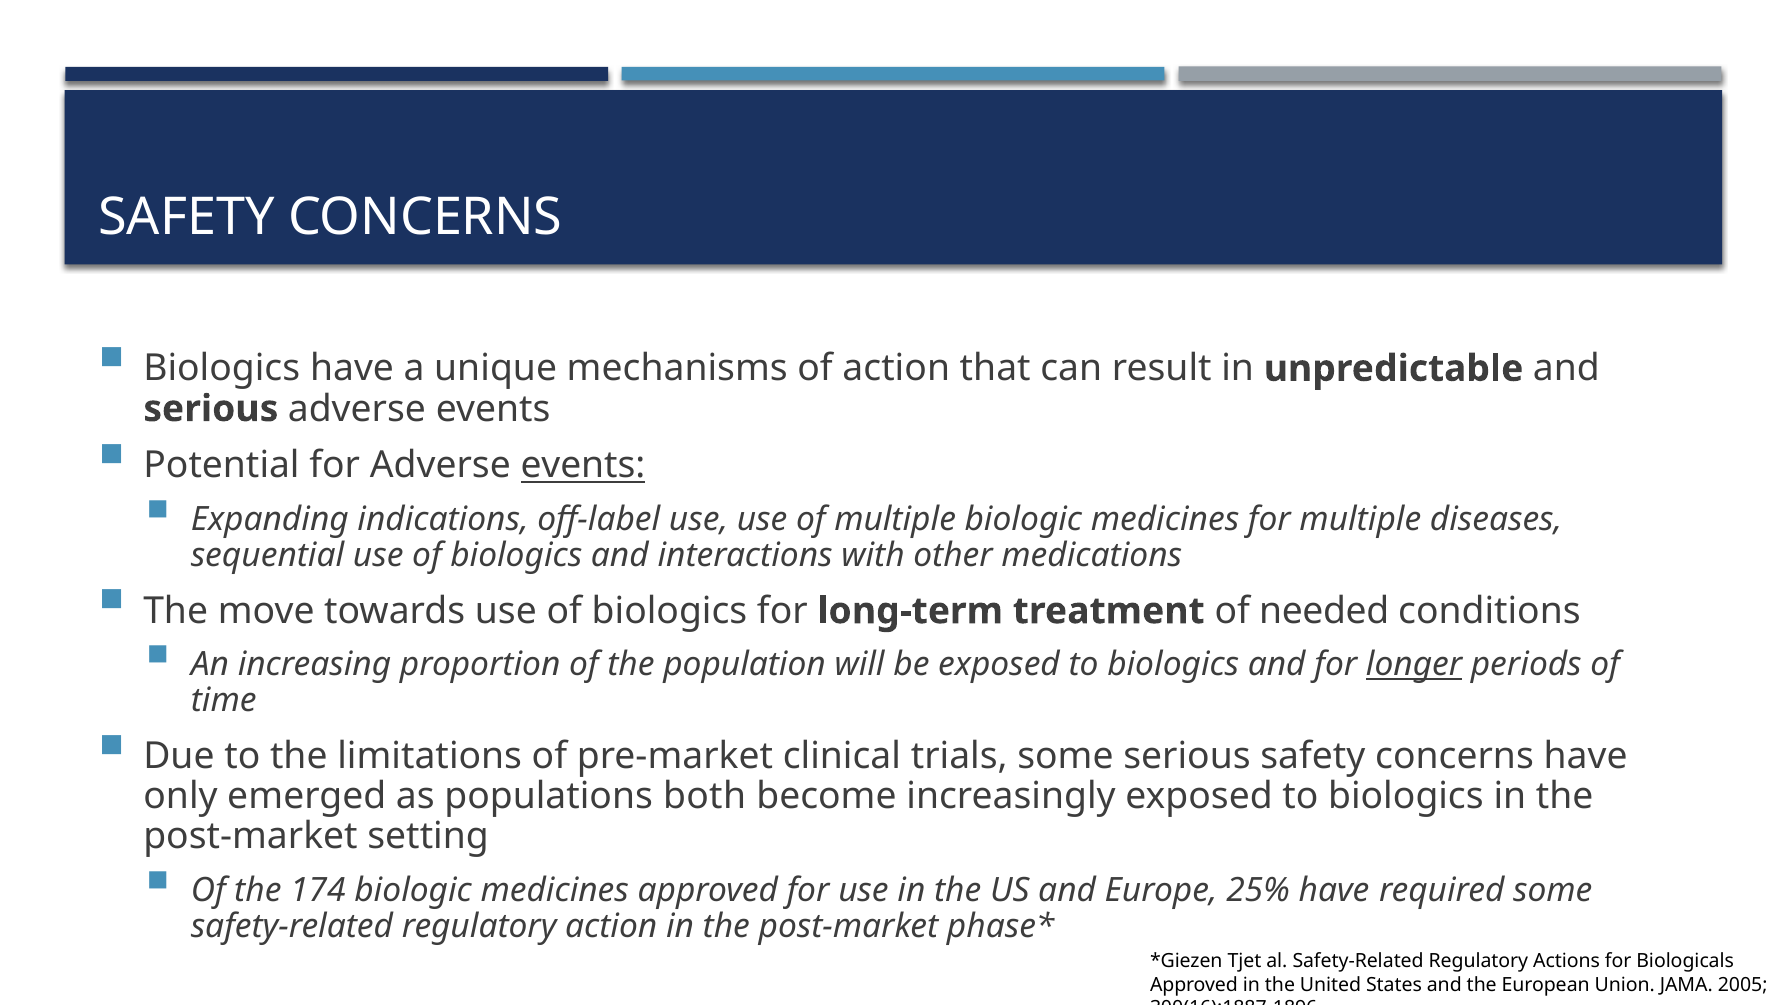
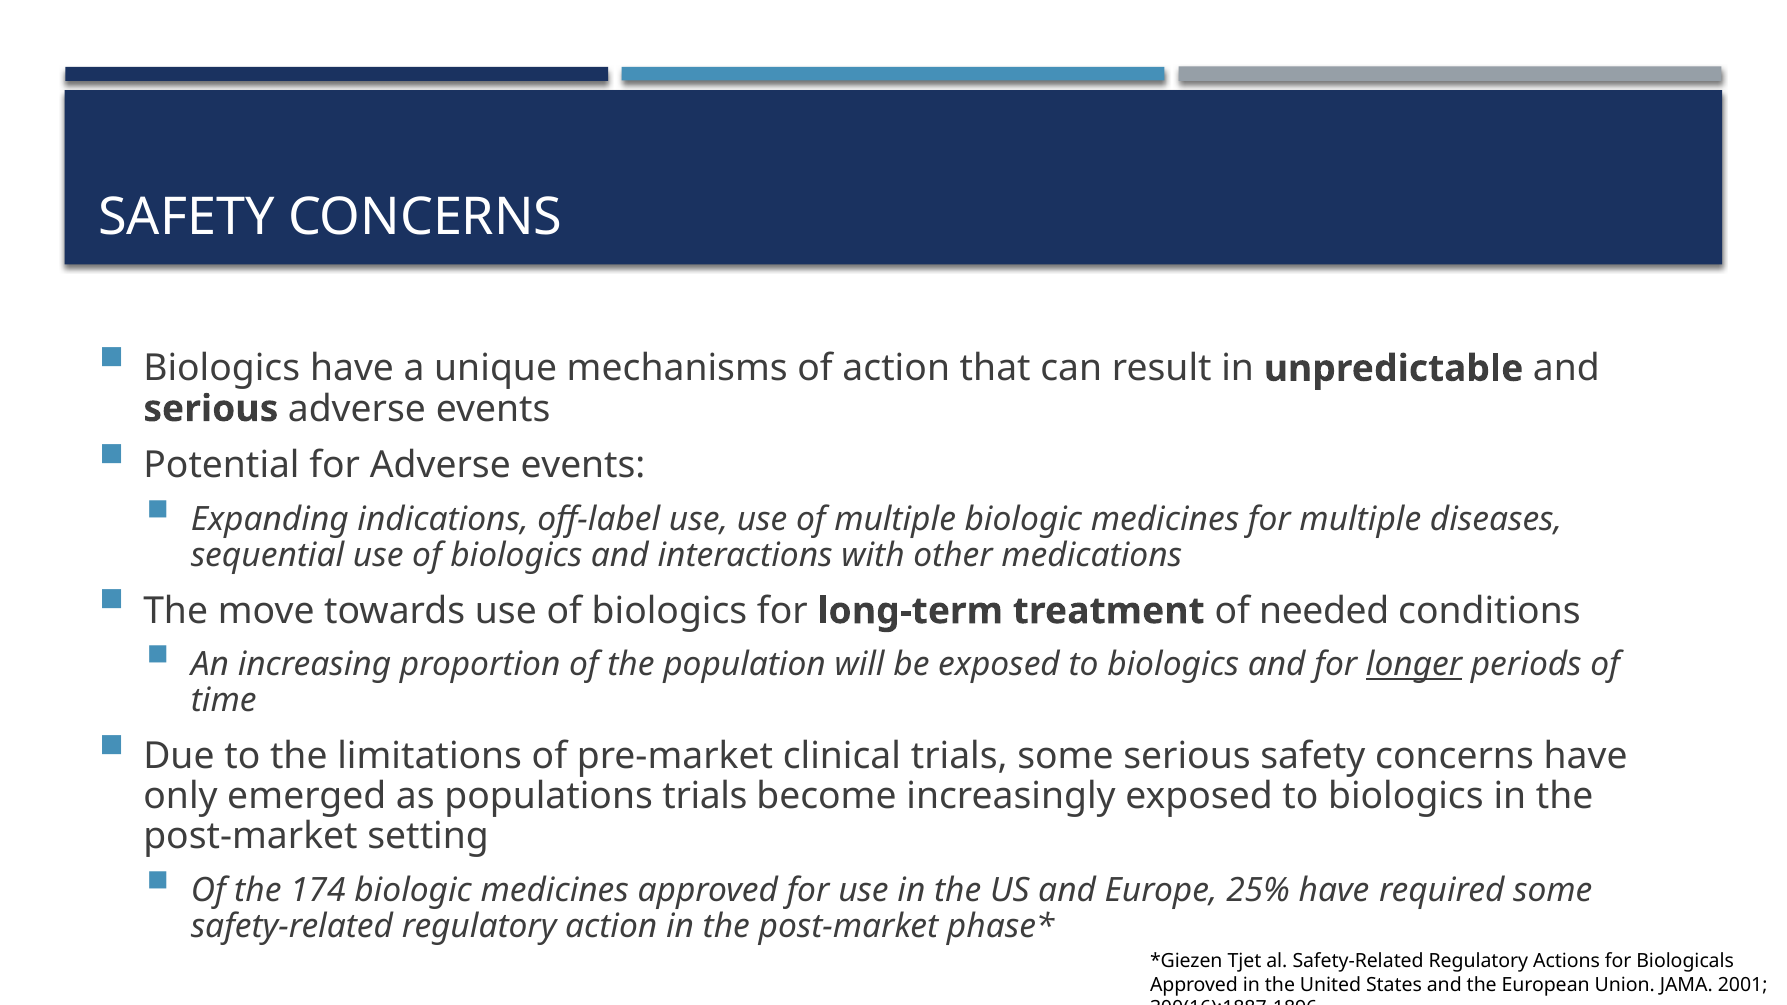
events at (583, 466) underline: present -> none
populations both: both -> trials
2005: 2005 -> 2001
